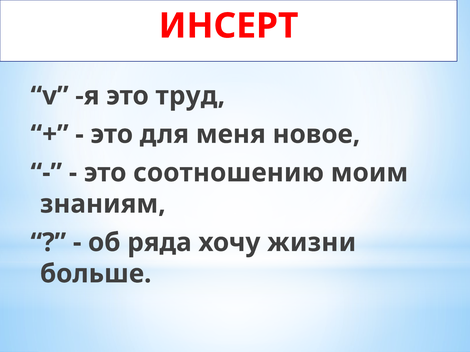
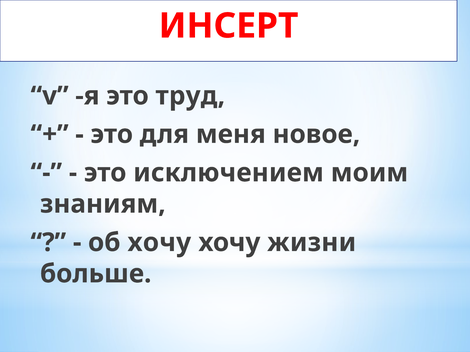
соотношению: соотношению -> исключением
об ряда: ряда -> хочу
